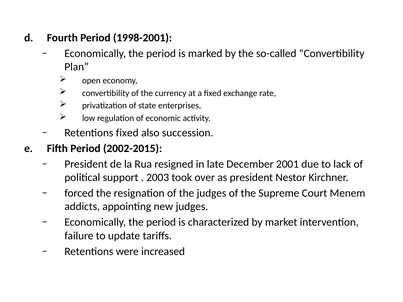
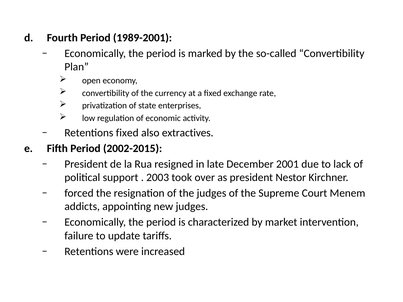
1998-2001: 1998-2001 -> 1989-2001
succession: succession -> extractives
